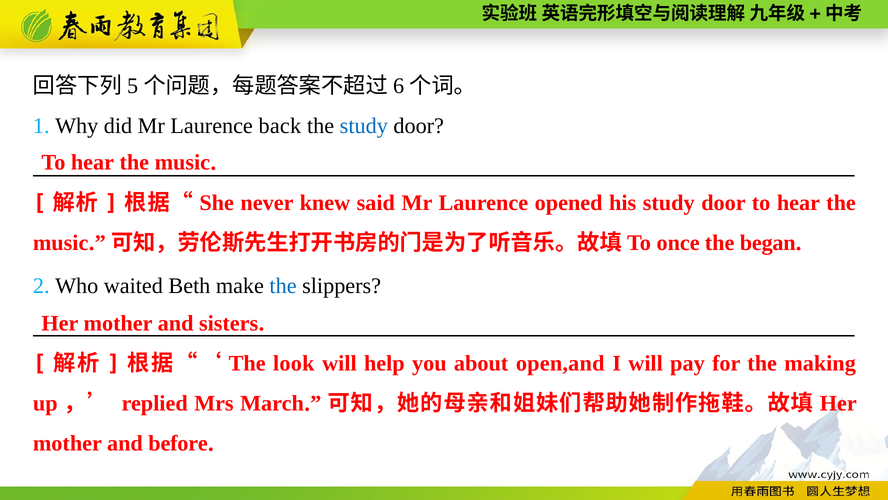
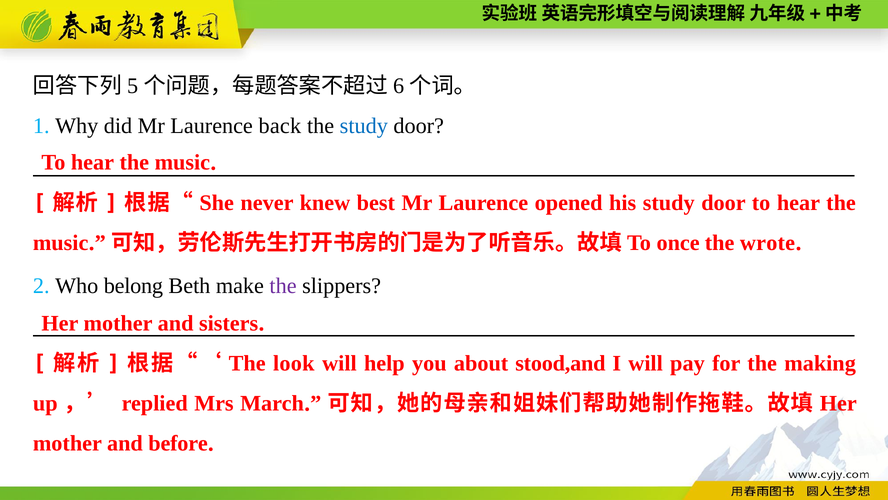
said: said -> best
began: began -> wrote
waited: waited -> belong
the at (283, 286) colour: blue -> purple
open,and: open,and -> stood,and
